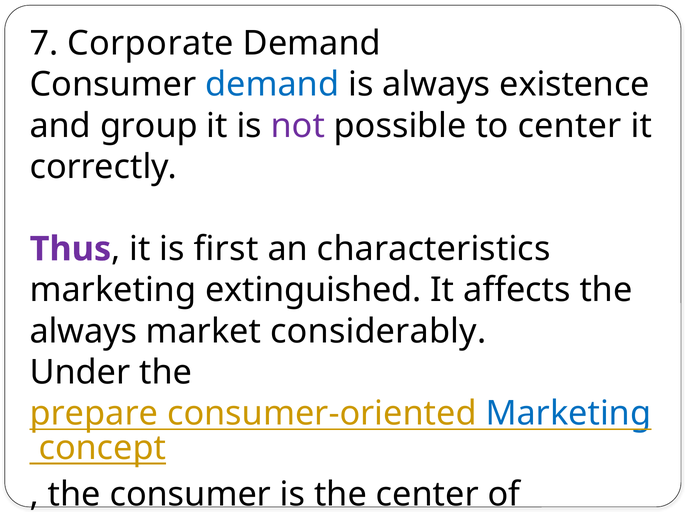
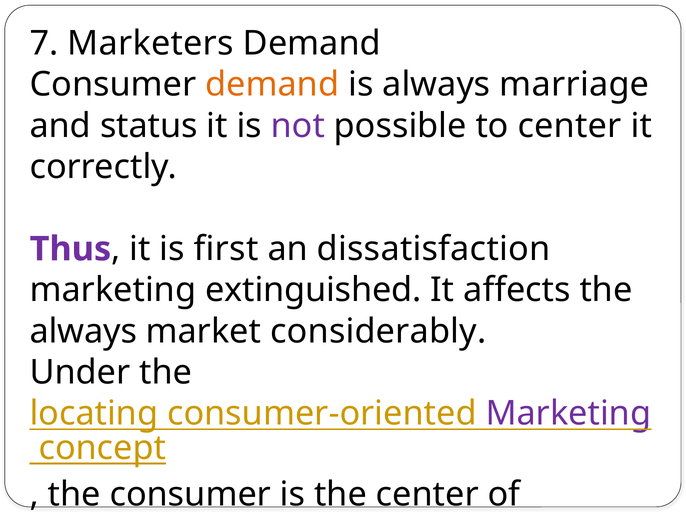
Corporate: Corporate -> Marketers
demand at (272, 85) colour: blue -> orange
existence: existence -> marriage
group: group -> status
characteristics: characteristics -> dissatisfaction
prepare: prepare -> locating
Marketing at (568, 414) colour: blue -> purple
